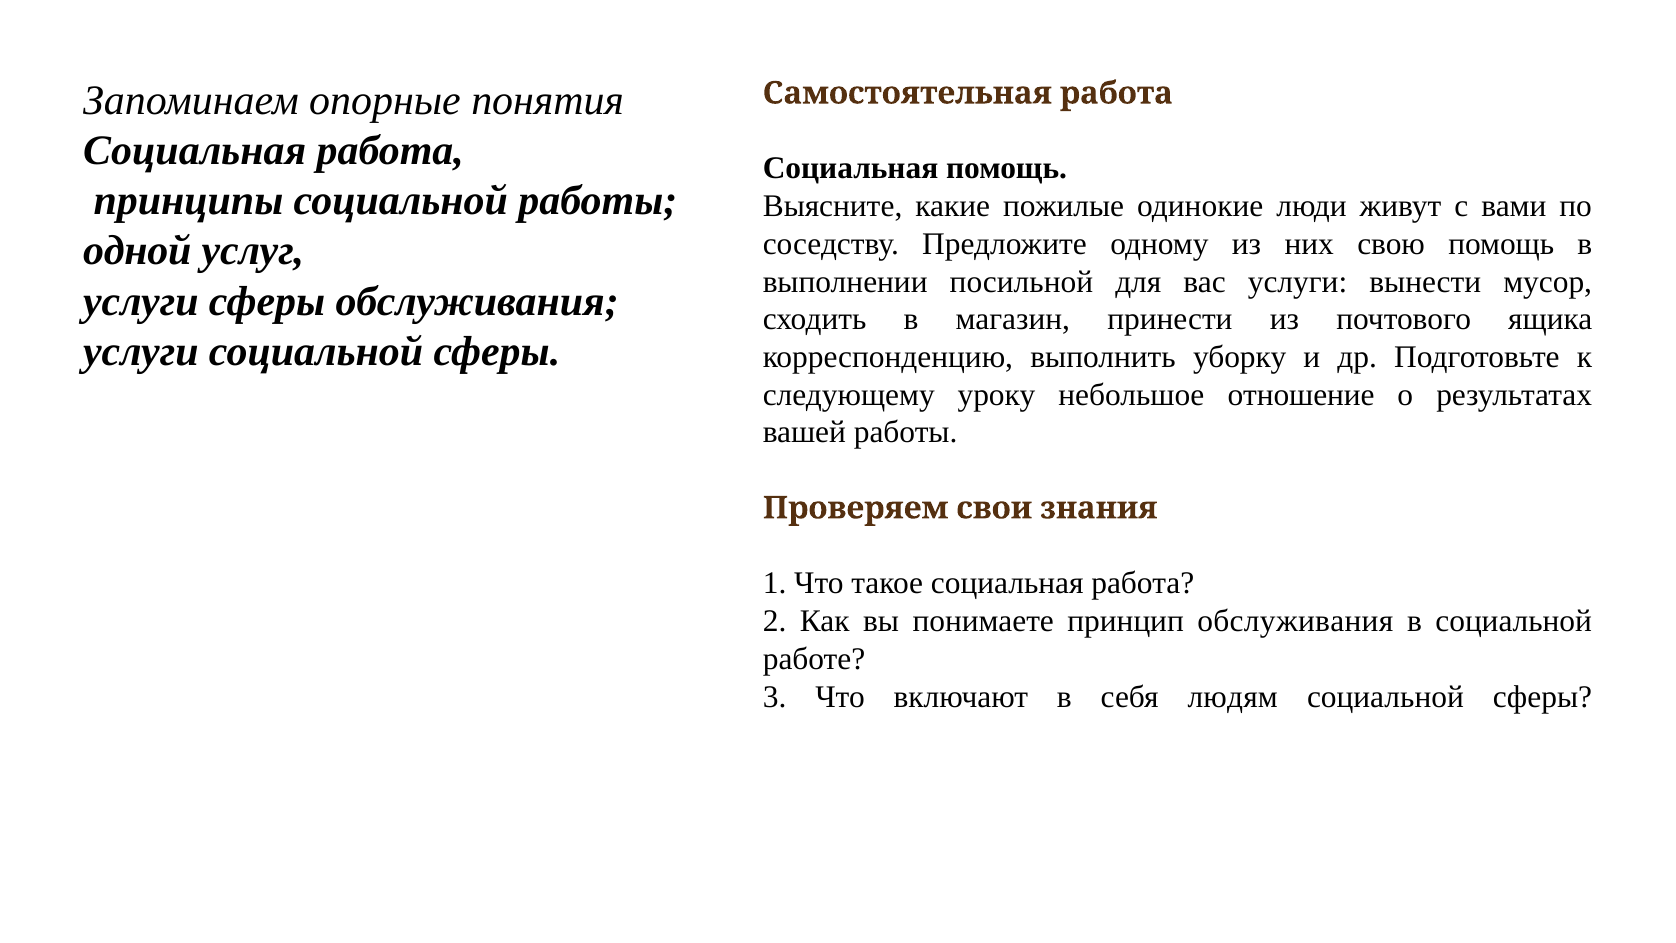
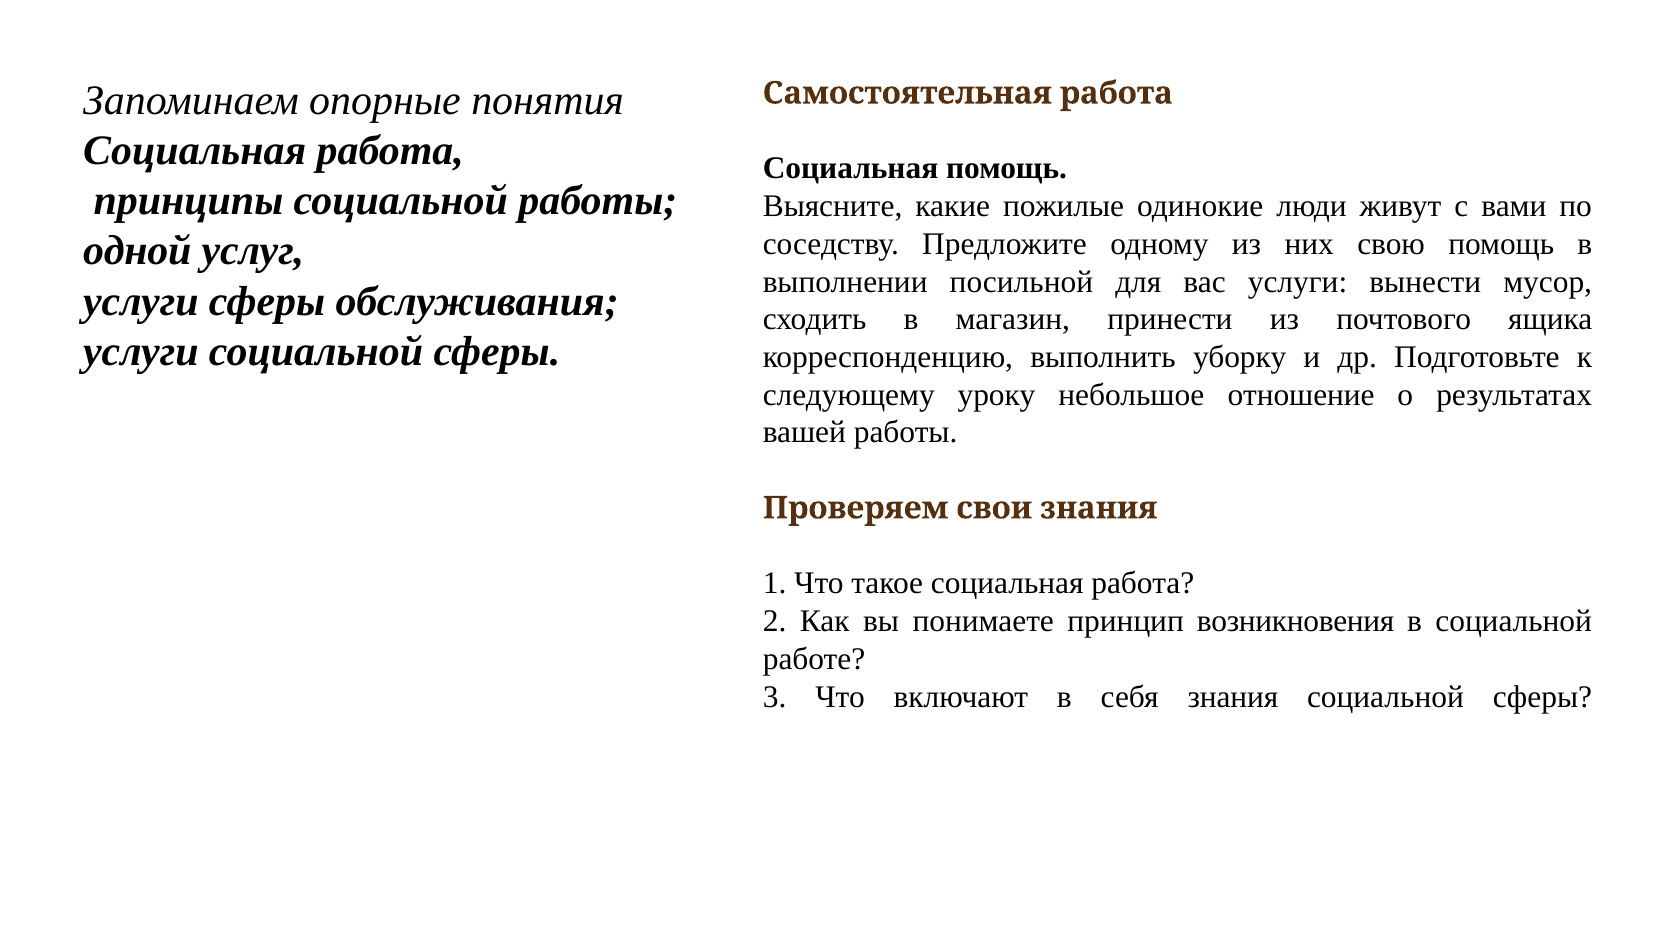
принцип обслуживания: обслуживания -> возникновения
себя людям: людям -> знания
